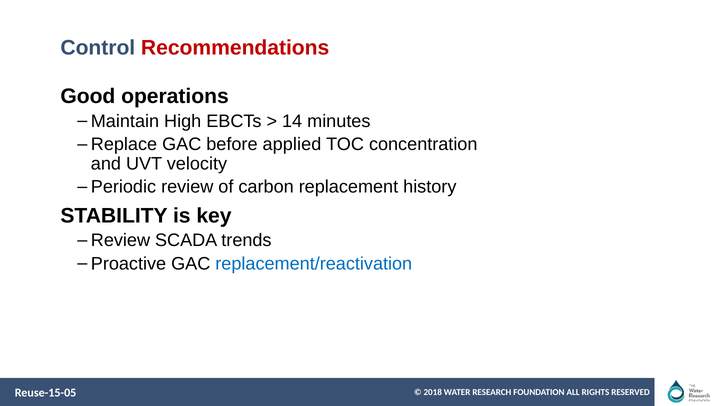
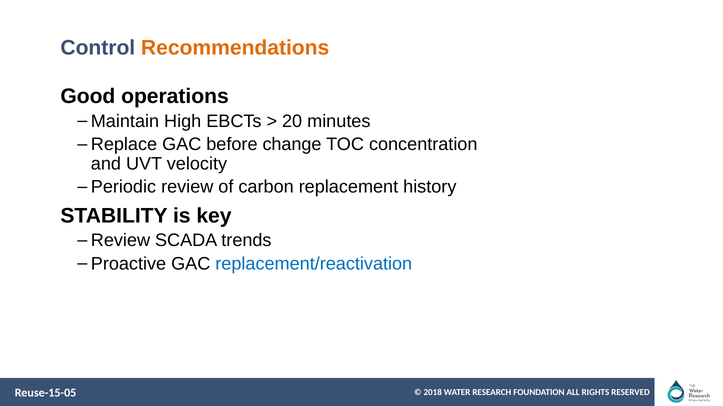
Recommendations colour: red -> orange
14: 14 -> 20
applied: applied -> change
